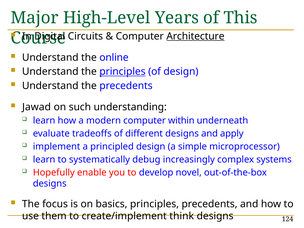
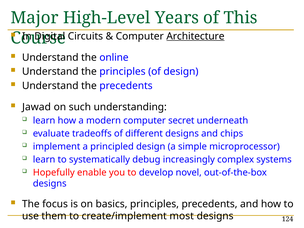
principles at (122, 72) underline: present -> none
within: within -> secret
apply: apply -> chips
think: think -> most
